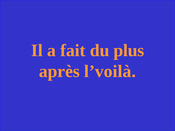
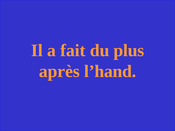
l’voilà: l’voilà -> l’hand
